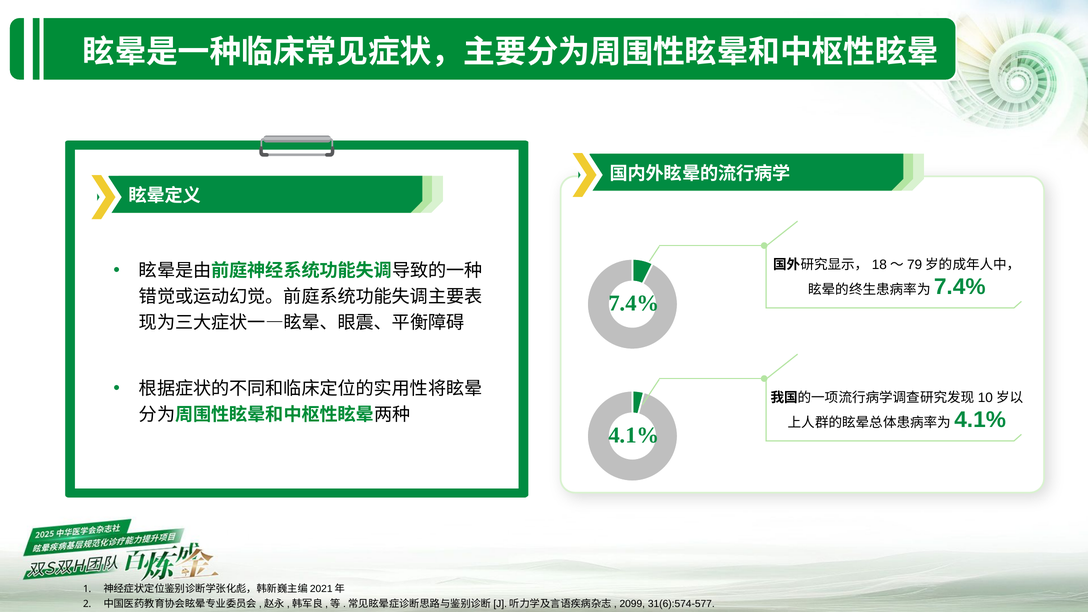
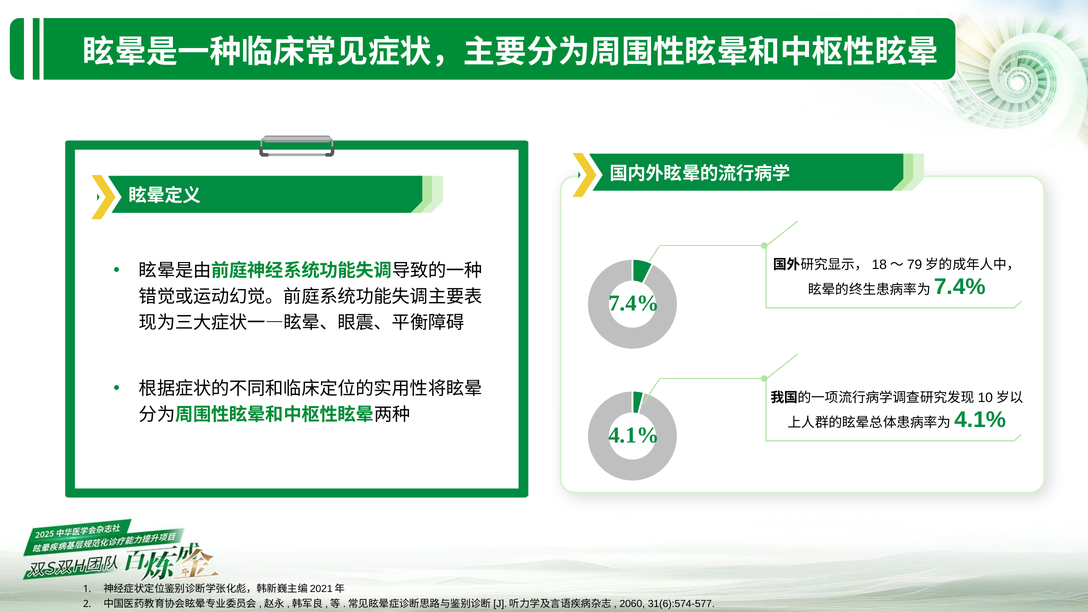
2099: 2099 -> 2060
